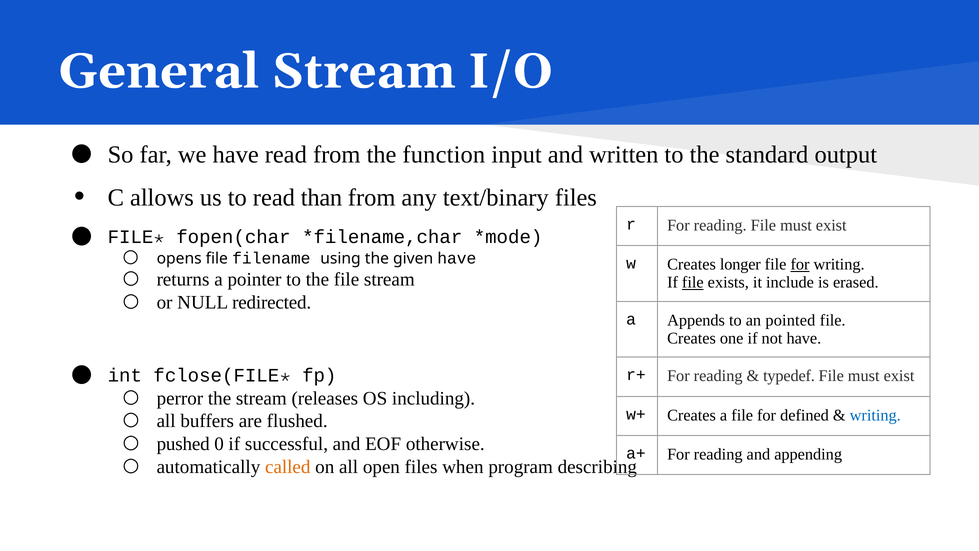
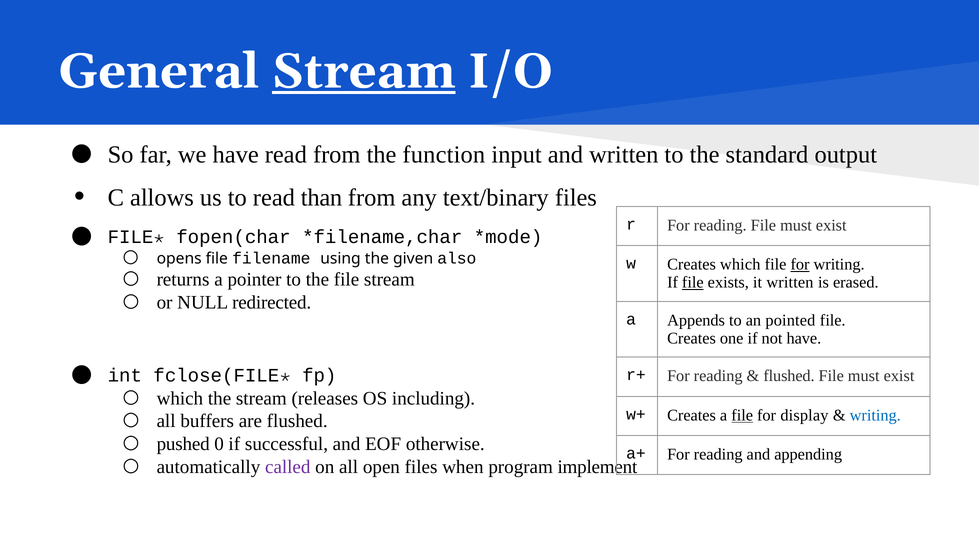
Stream at (364, 71) underline: none -> present
given have: have -> also
Creates longer: longer -> which
it include: include -> written
typedef at (789, 376): typedef -> flushed
perror at (180, 398): perror -> which
file at (742, 415) underline: none -> present
defined: defined -> display
called colour: orange -> purple
describing: describing -> implement
